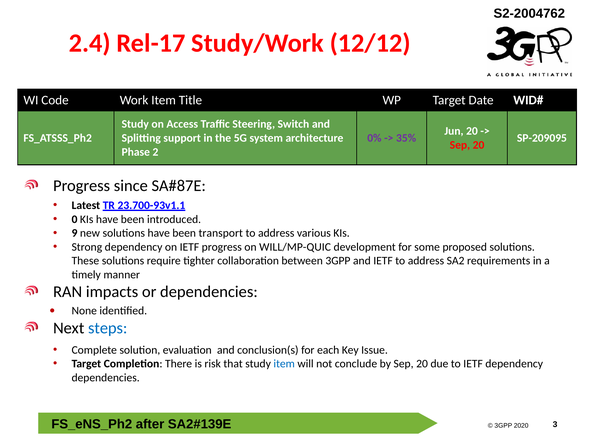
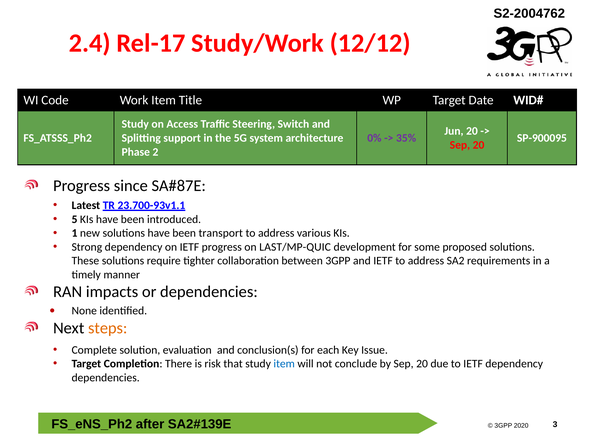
SP-209095: SP-209095 -> SP-900095
0: 0 -> 5
9: 9 -> 1
WILL/MP-QUIC: WILL/MP-QUIC -> LAST/MP-QUIC
steps colour: blue -> orange
